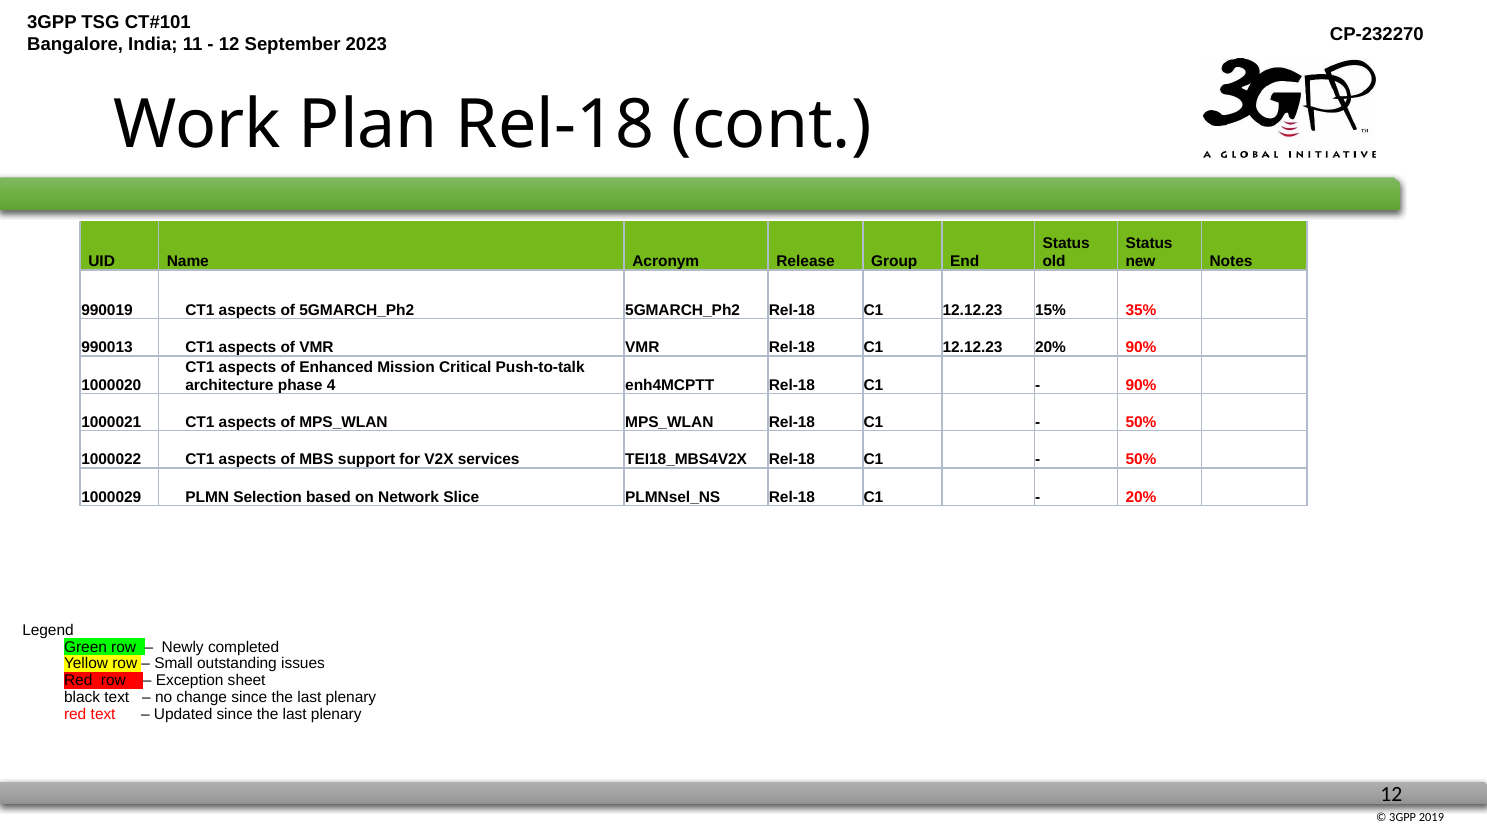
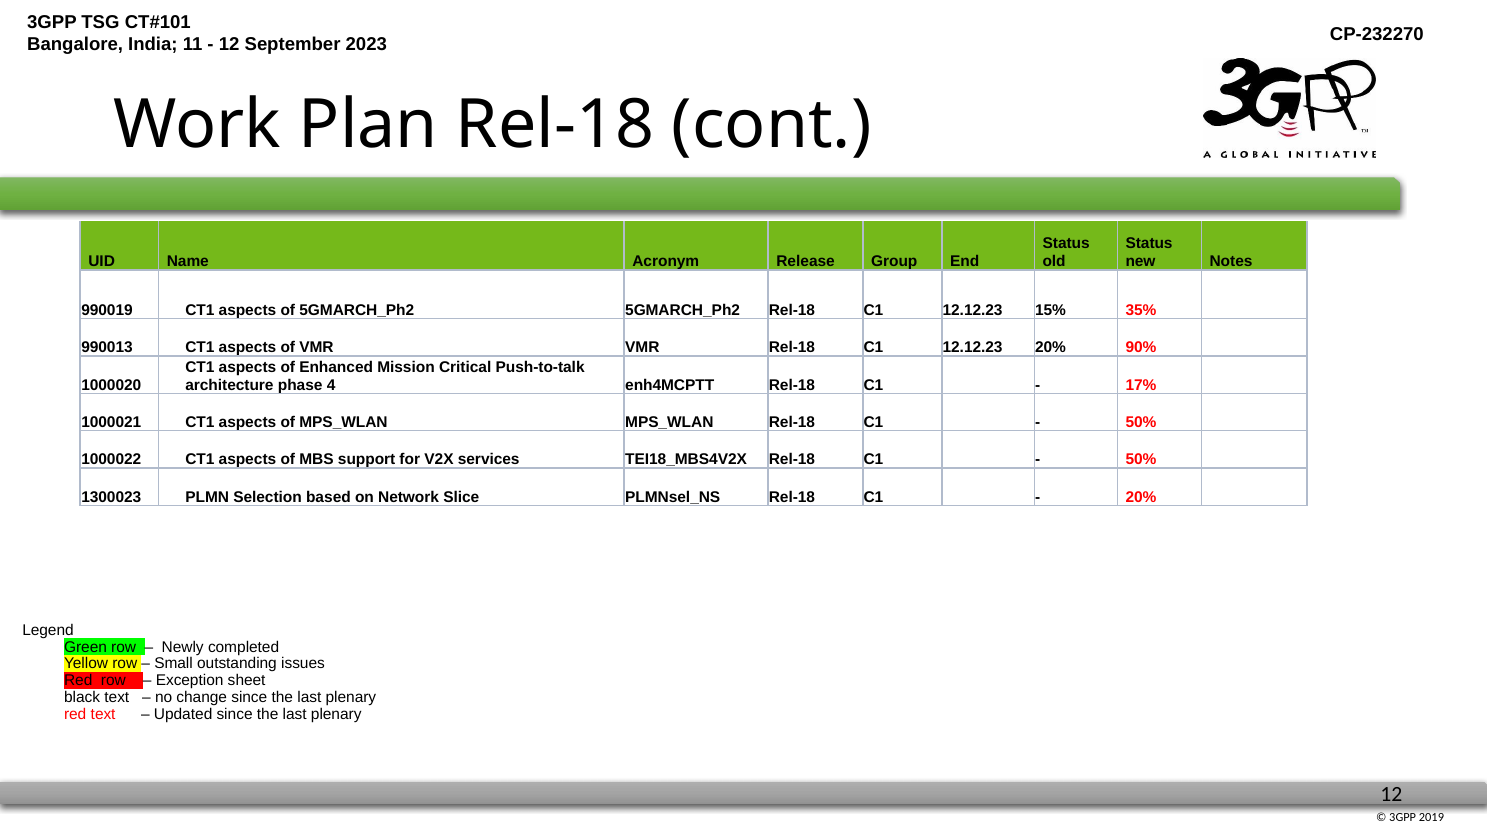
90% at (1141, 385): 90% -> 17%
1000029: 1000029 -> 1300023
